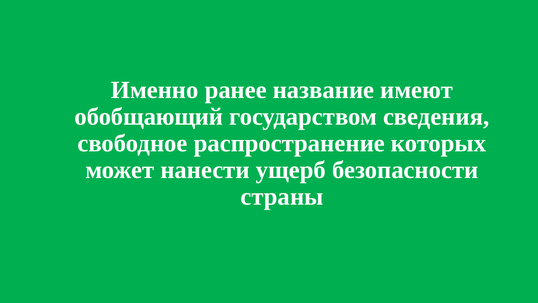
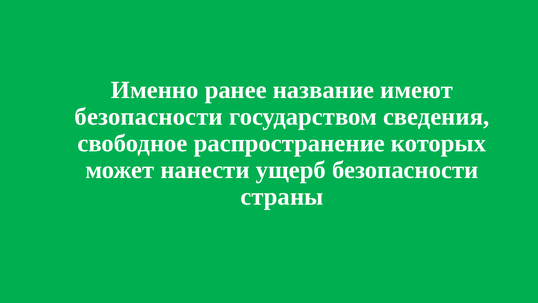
обобщающий at (149, 116): обобщающий -> безопасности
